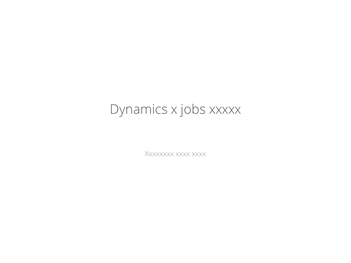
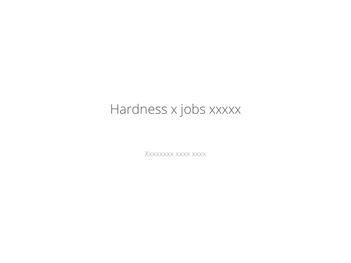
Dynamics: Dynamics -> Hardness
